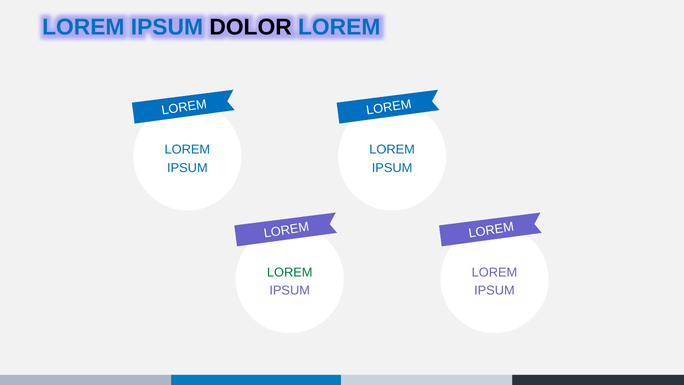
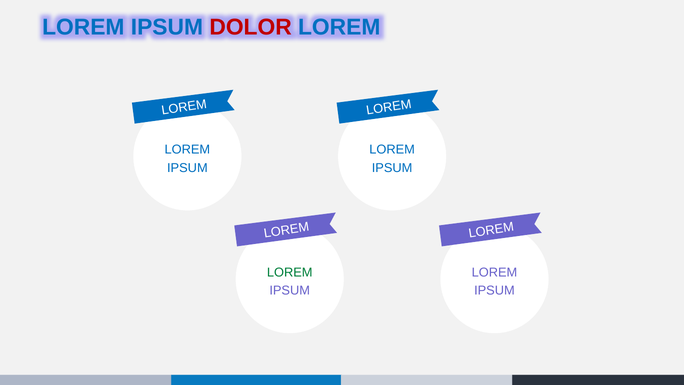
DOLOR colour: black -> red
